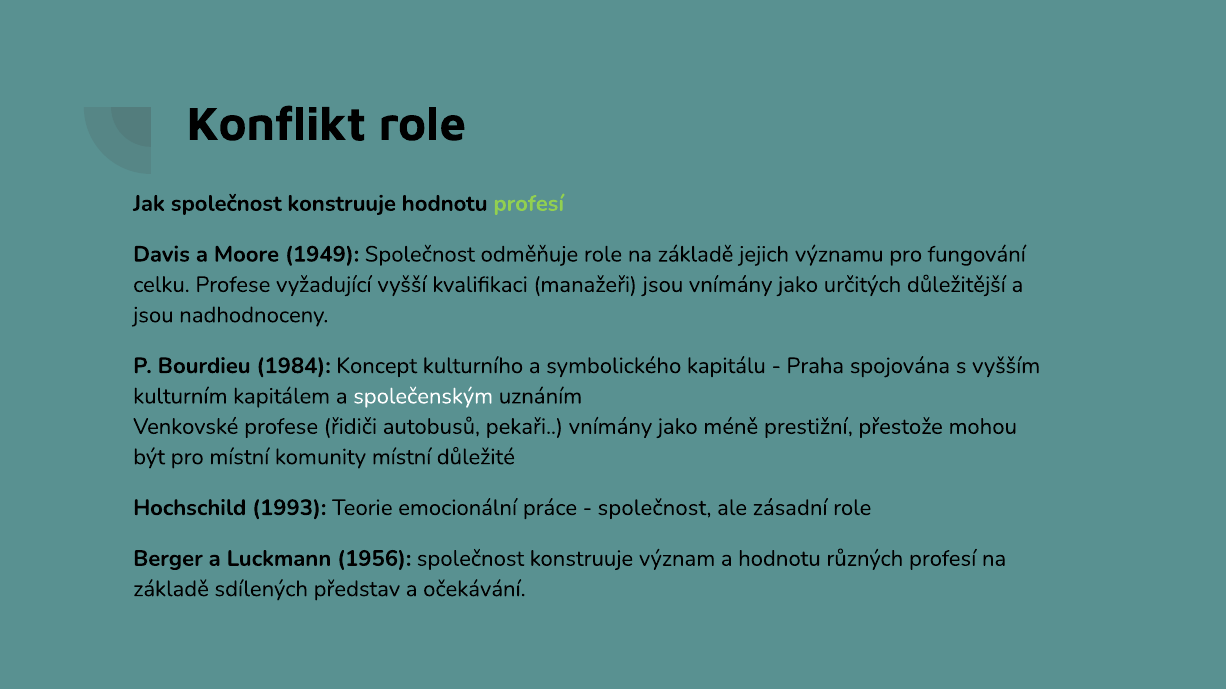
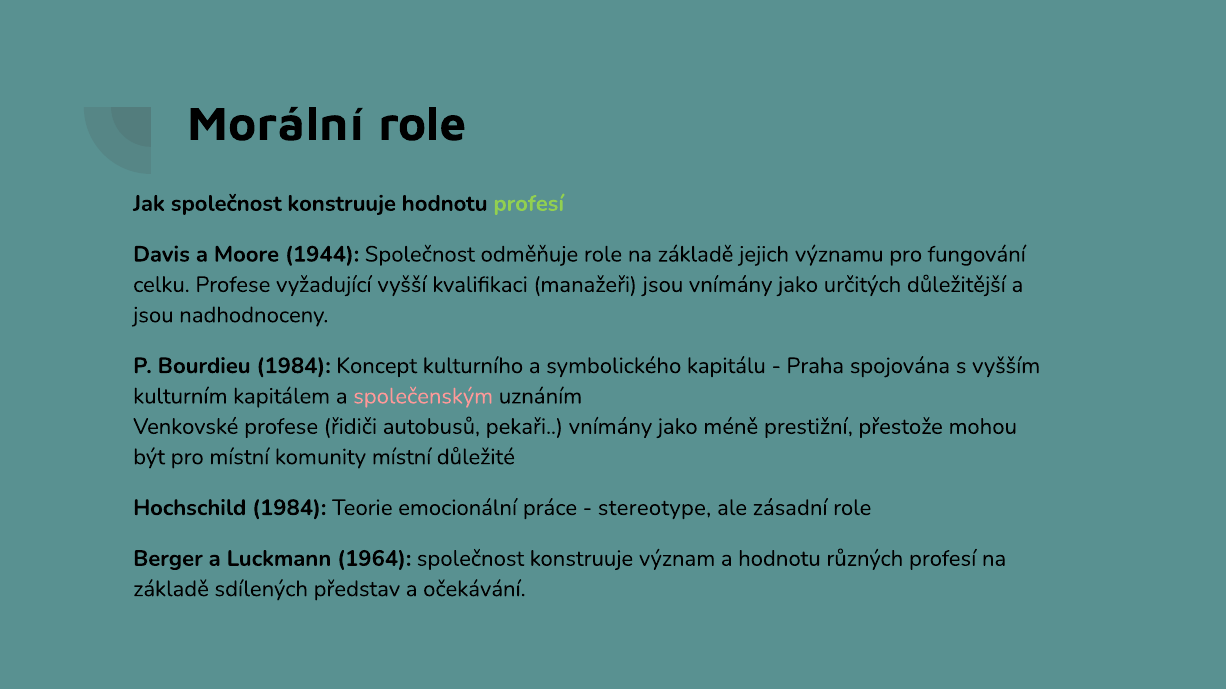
Konflikt: Konflikt -> Morální
1949: 1949 -> 1944
společenským colour: white -> pink
Hochschild 1993: 1993 -> 1984
společnost at (655, 508): společnost -> stereotype
1956: 1956 -> 1964
